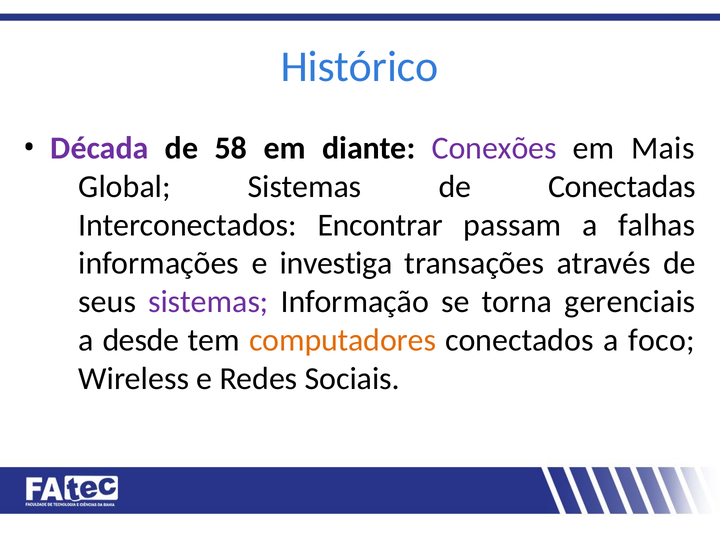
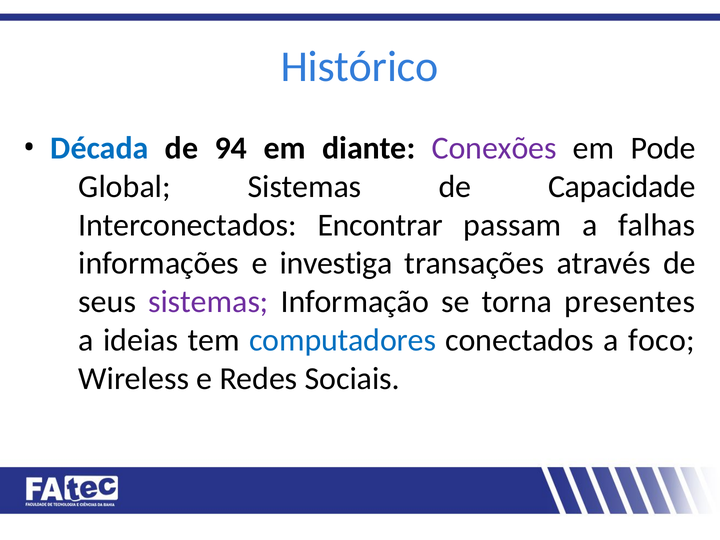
Década colour: purple -> blue
58: 58 -> 94
Mais: Mais -> Pode
Conectadas: Conectadas -> Capacidade
gerenciais: gerenciais -> presentes
desde: desde -> ideias
computadores colour: orange -> blue
